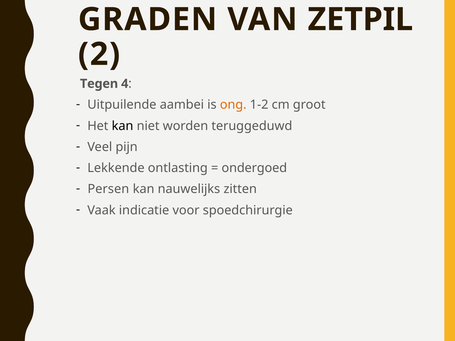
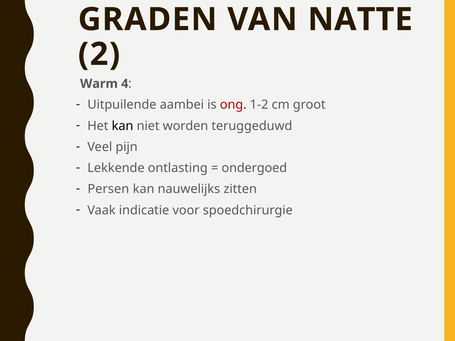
ZETPIL: ZETPIL -> NATTE
Tegen: Tegen -> Warm
ong colour: orange -> red
